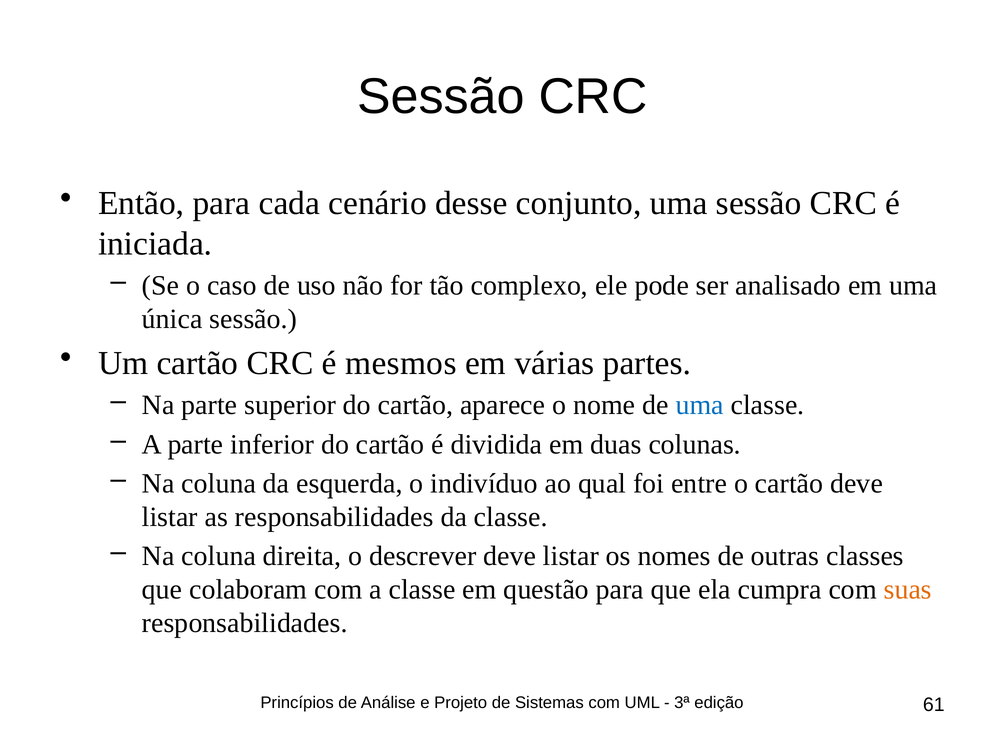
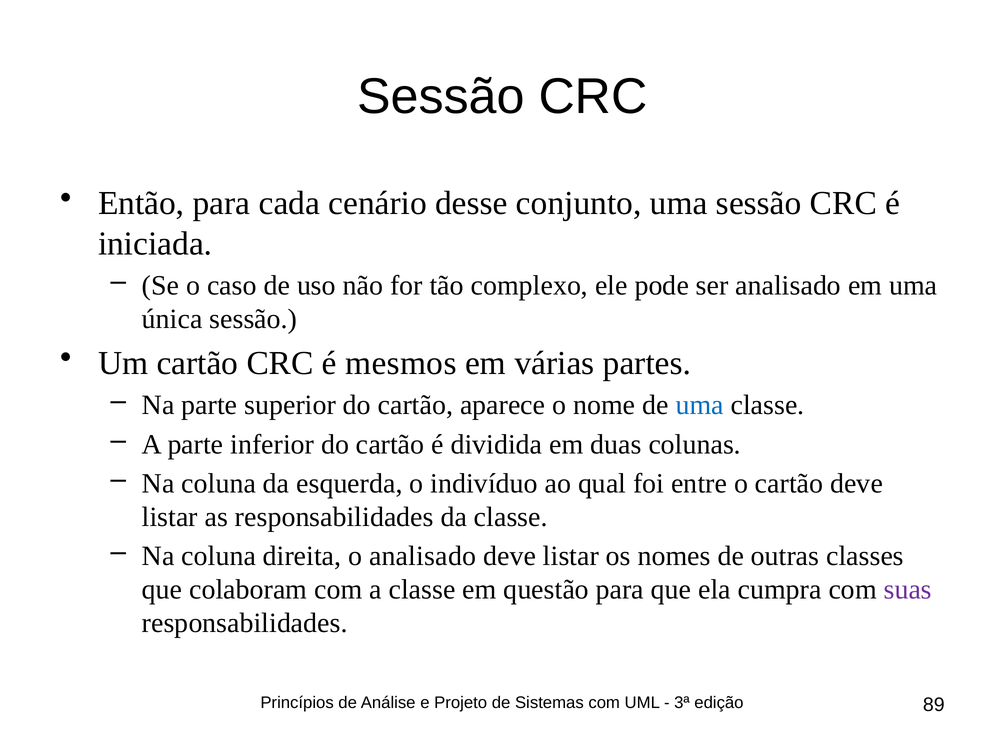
o descrever: descrever -> analisado
suas colour: orange -> purple
61: 61 -> 89
